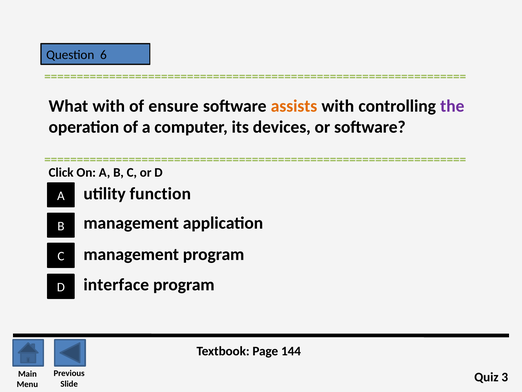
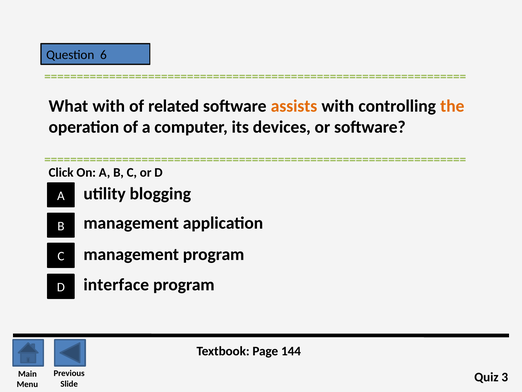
ensure: ensure -> related
the colour: purple -> orange
function: function -> blogging
